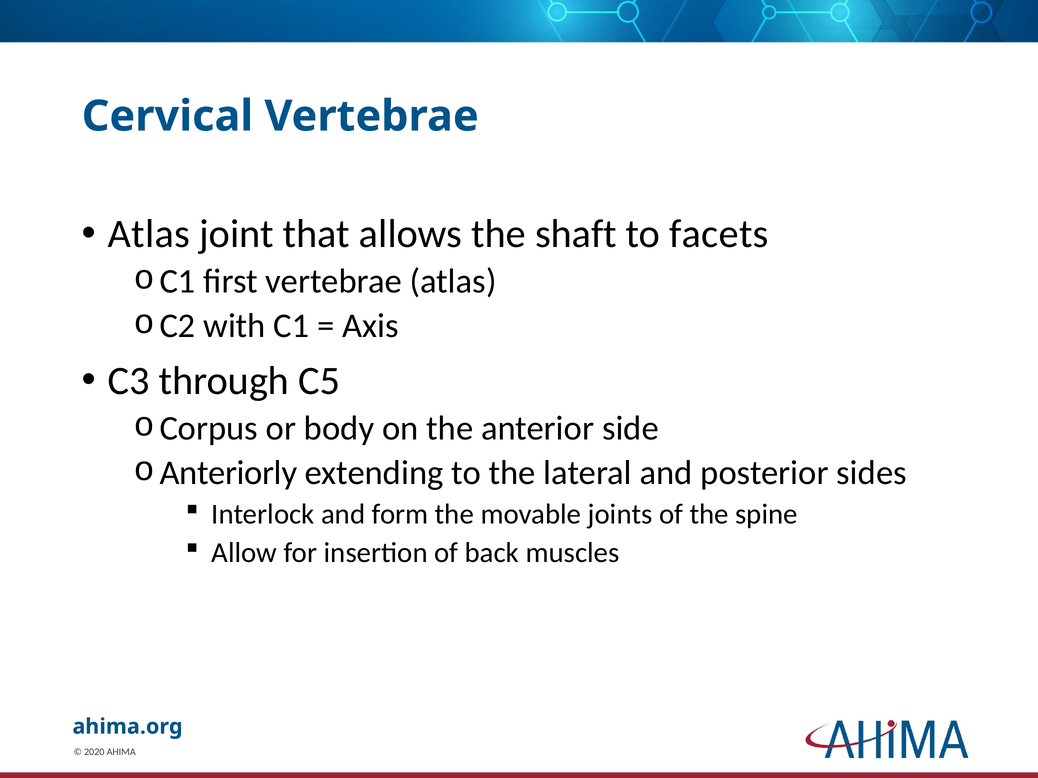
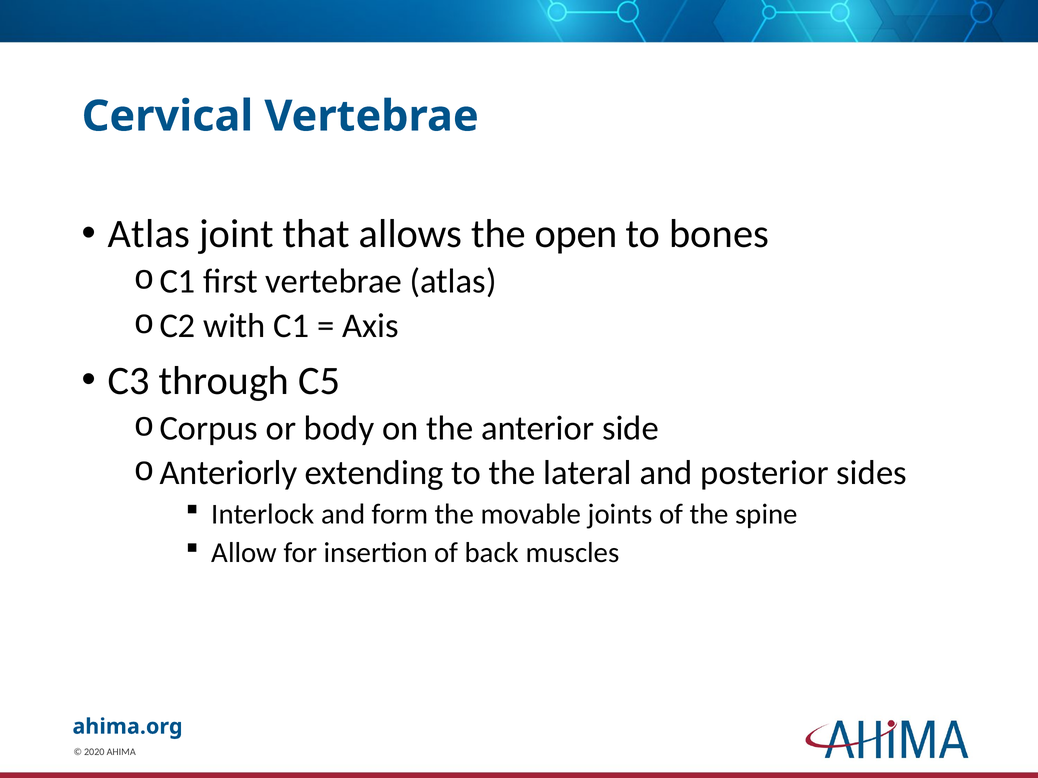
shaft: shaft -> open
facets: facets -> bones
